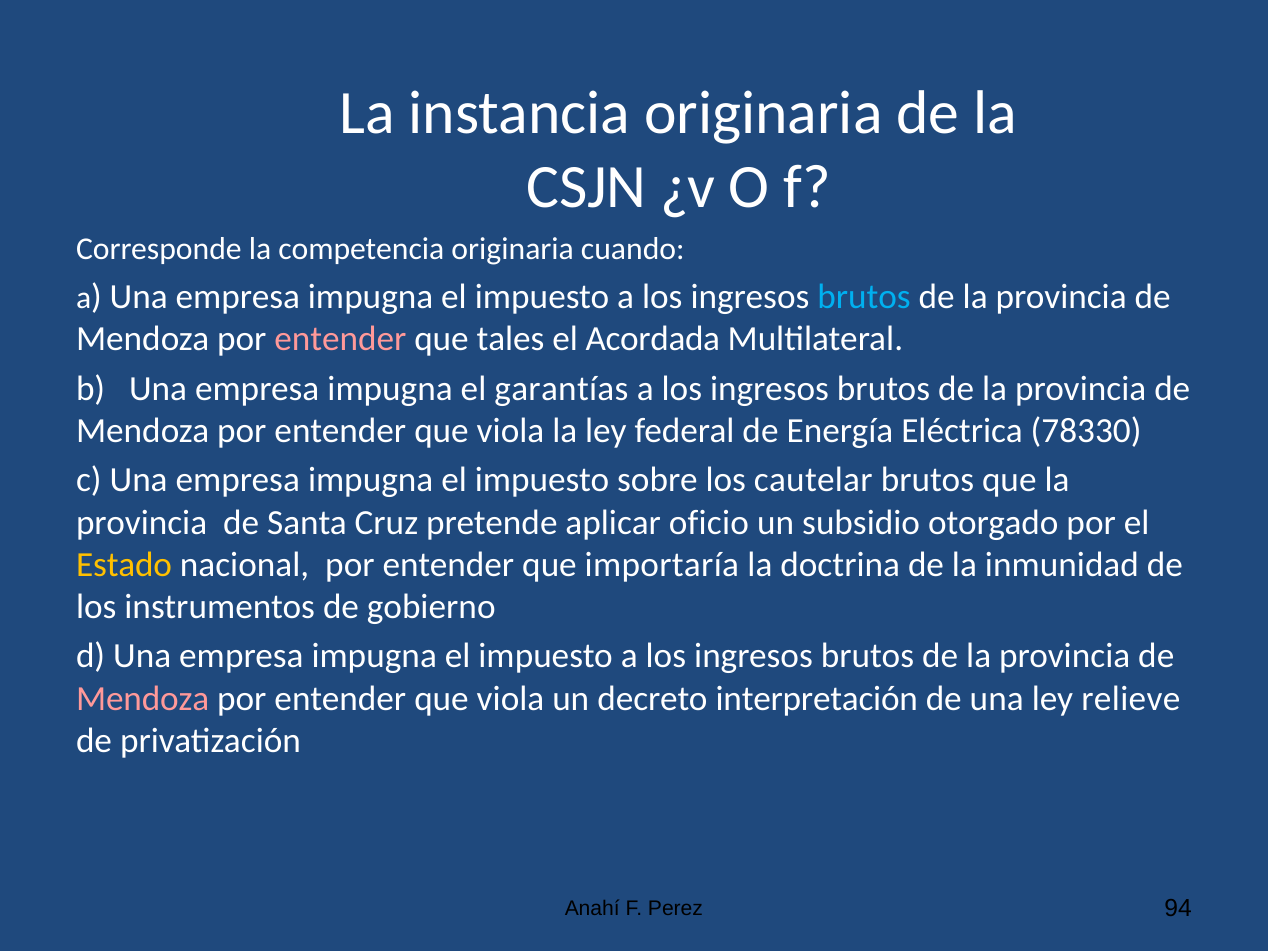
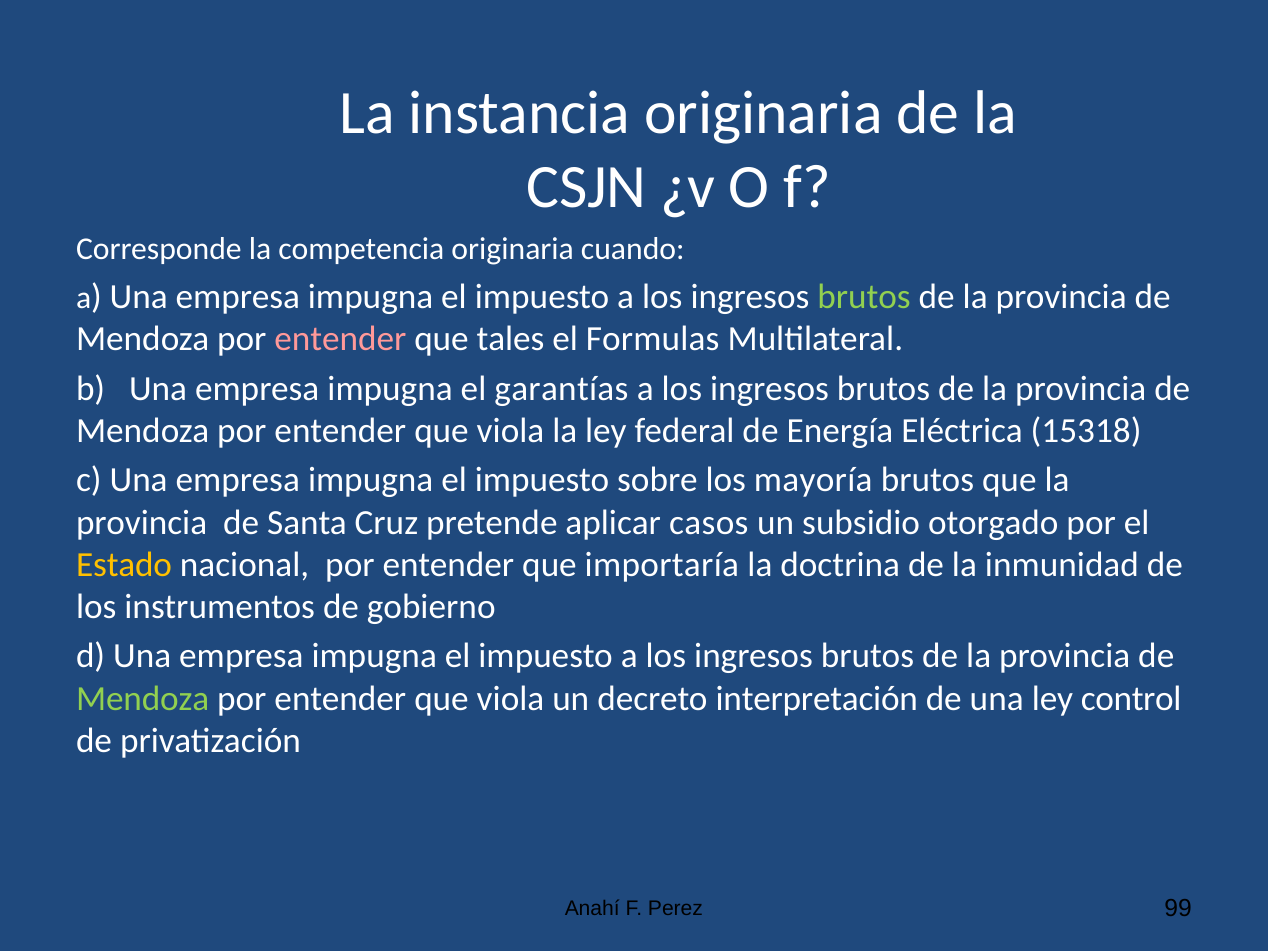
brutos at (864, 297) colour: light blue -> light green
Acordada: Acordada -> Formulas
78330: 78330 -> 15318
cautelar: cautelar -> mayoría
oficio: oficio -> casos
Mendoza at (143, 699) colour: pink -> light green
relieve: relieve -> control
94: 94 -> 99
